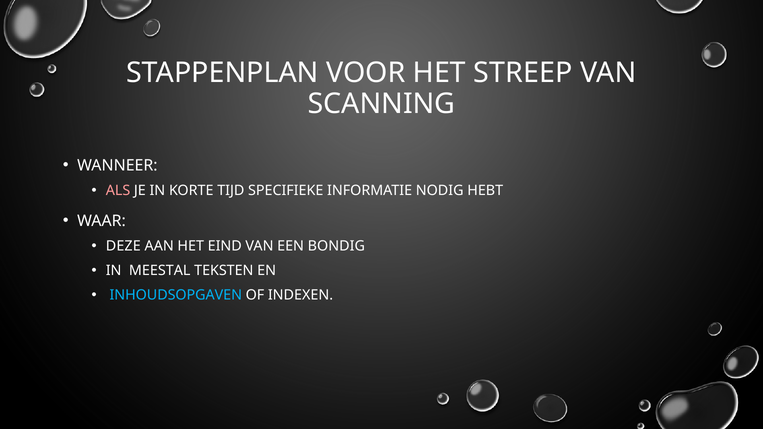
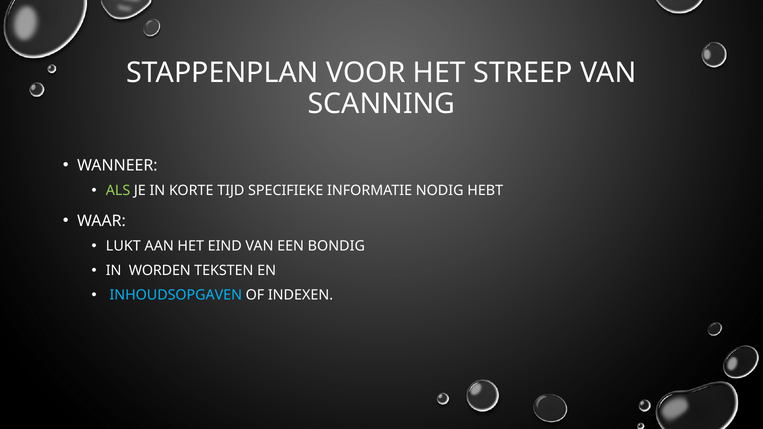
ALS colour: pink -> light green
DEZE: DEZE -> LUKT
MEESTAL: MEESTAL -> WORDEN
